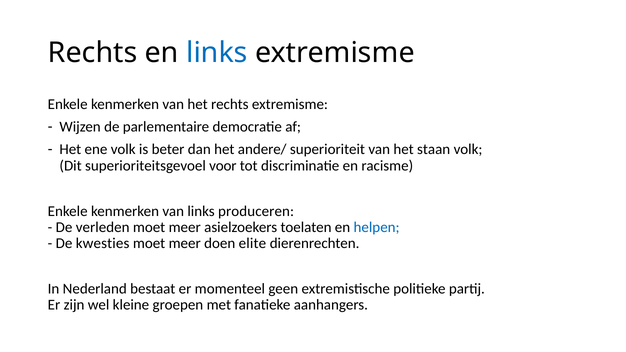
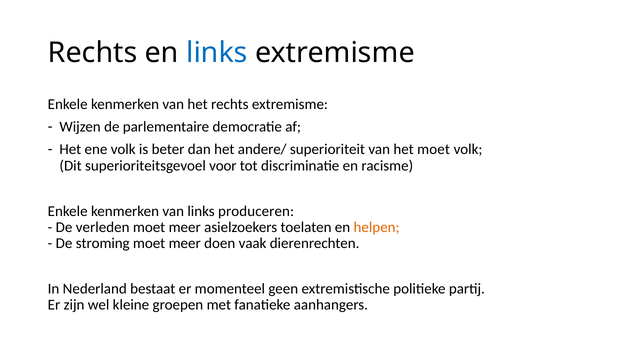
het staan: staan -> moet
helpen colour: blue -> orange
kwesties: kwesties -> stroming
elite: elite -> vaak
